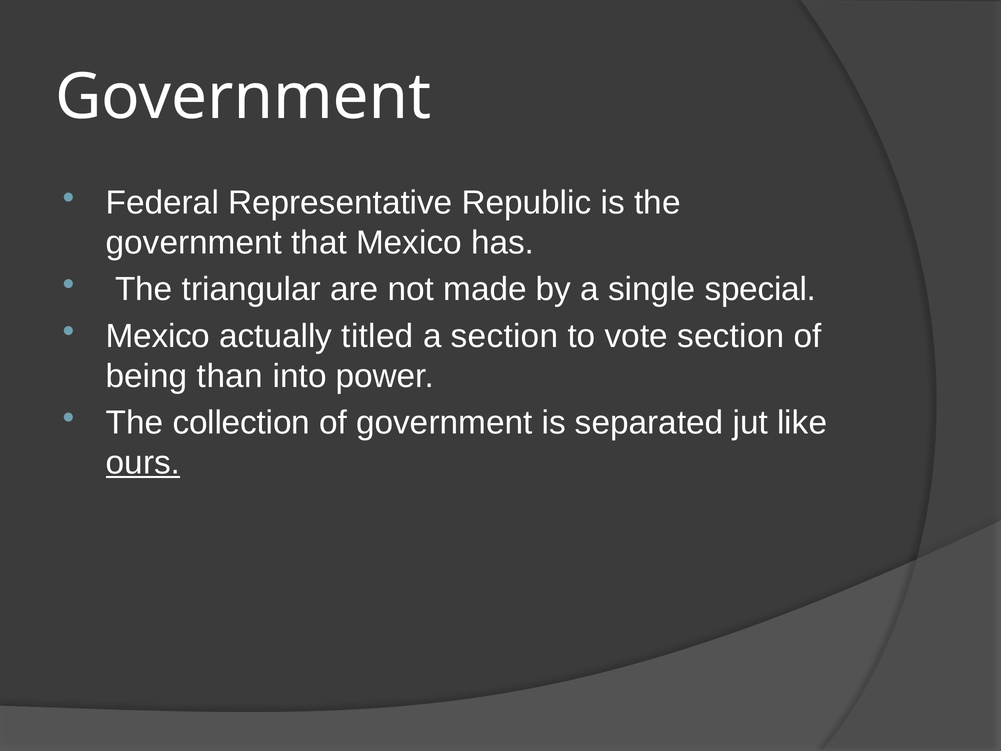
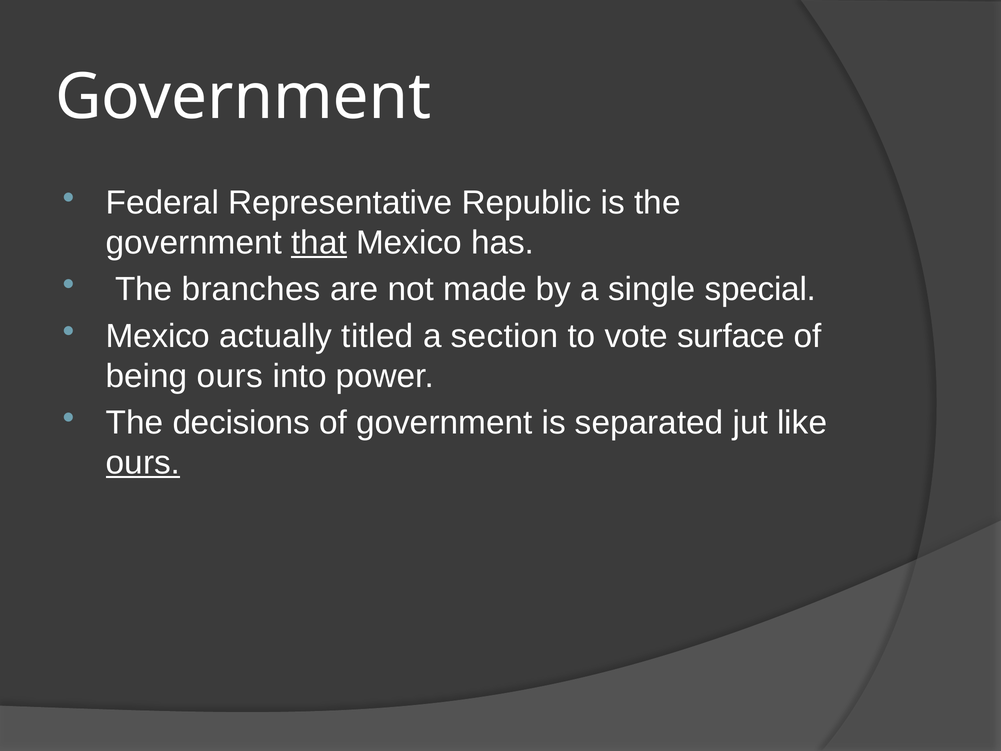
that underline: none -> present
triangular: triangular -> branches
vote section: section -> surface
being than: than -> ours
collection: collection -> decisions
